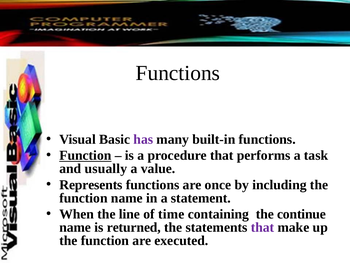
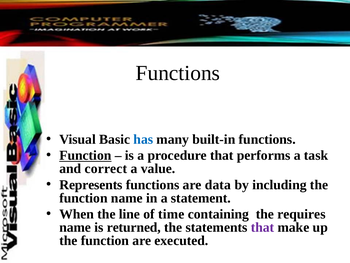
has colour: purple -> blue
usually: usually -> correct
once: once -> data
continue: continue -> requires
